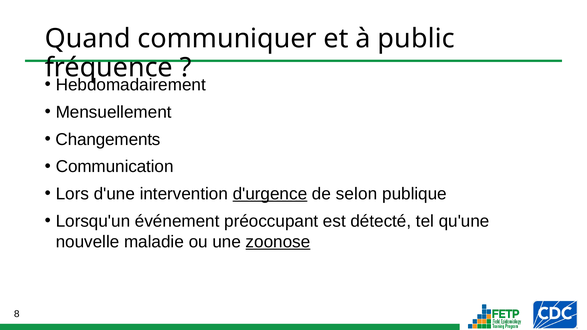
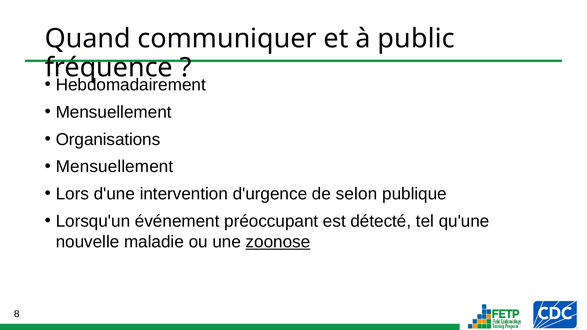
Changements: Changements -> Organisations
Communication at (115, 167): Communication -> Mensuellement
d'urgence underline: present -> none
